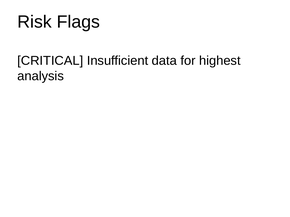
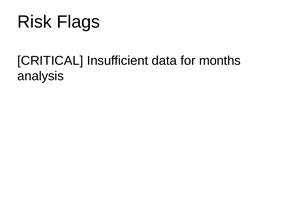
highest: highest -> months
